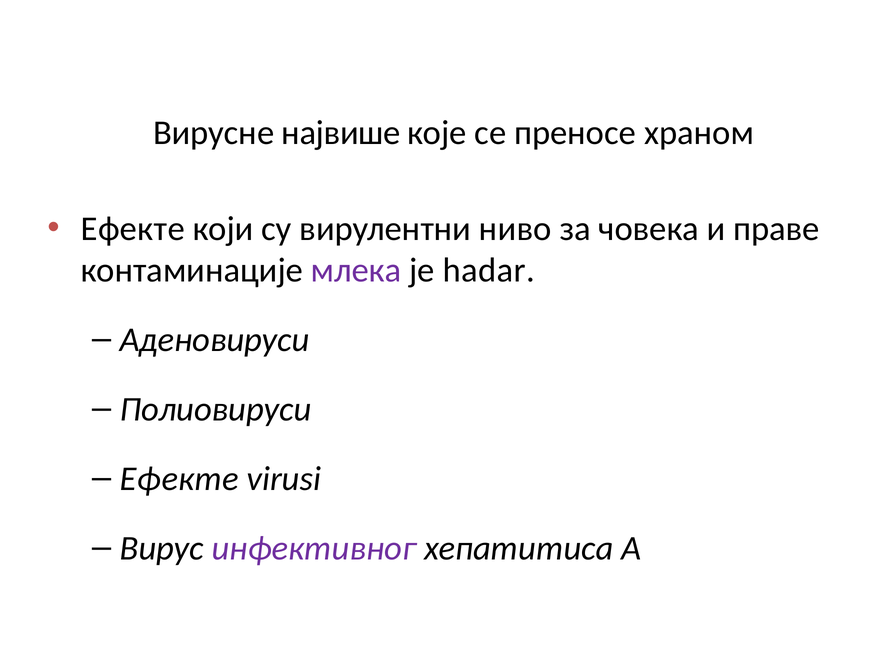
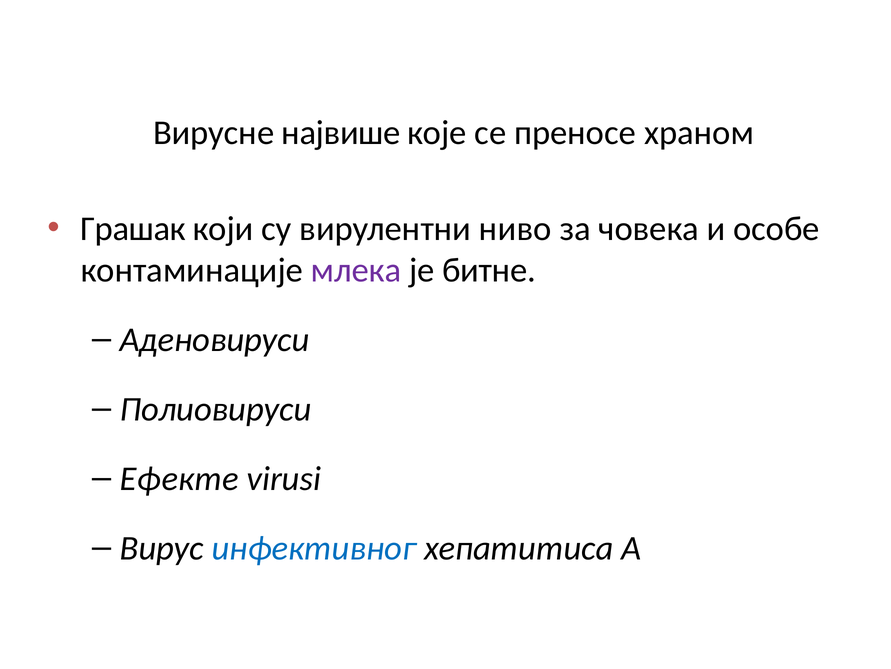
Ефекте at (133, 228): Ефекте -> Грашак
праве: праве -> особе
hadar: hadar -> битне
инфективног colour: purple -> blue
